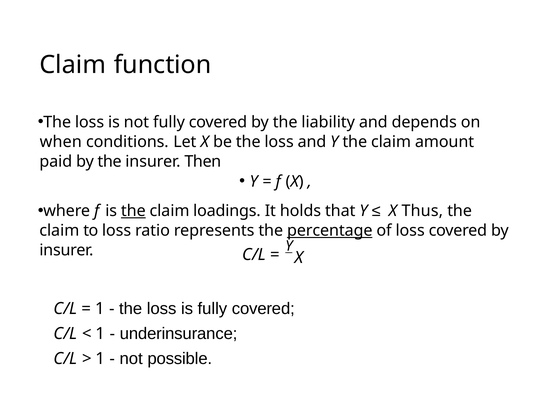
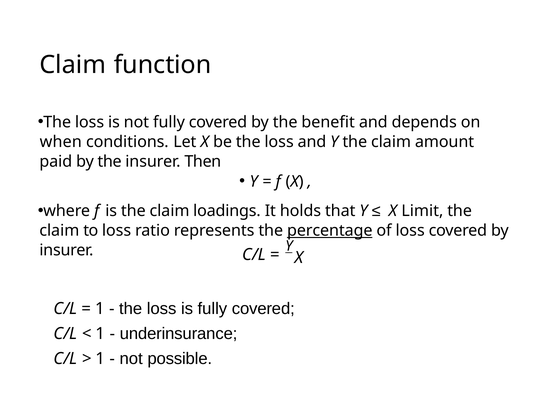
liability: liability -> benefit
the at (133, 211) underline: present -> none
Thus: Thus -> Limit
